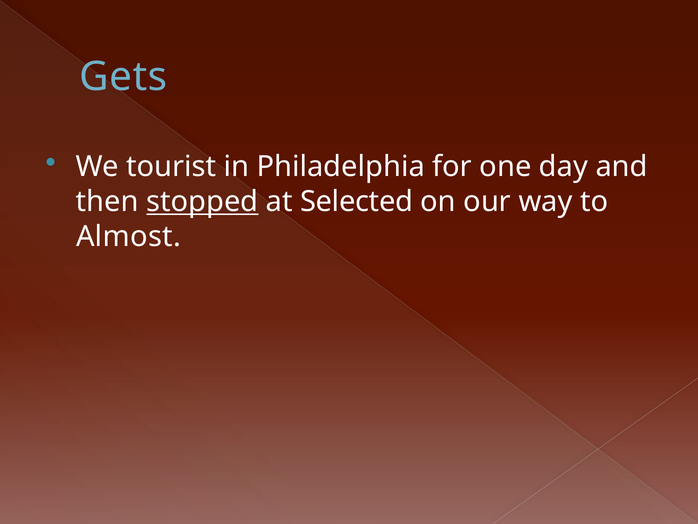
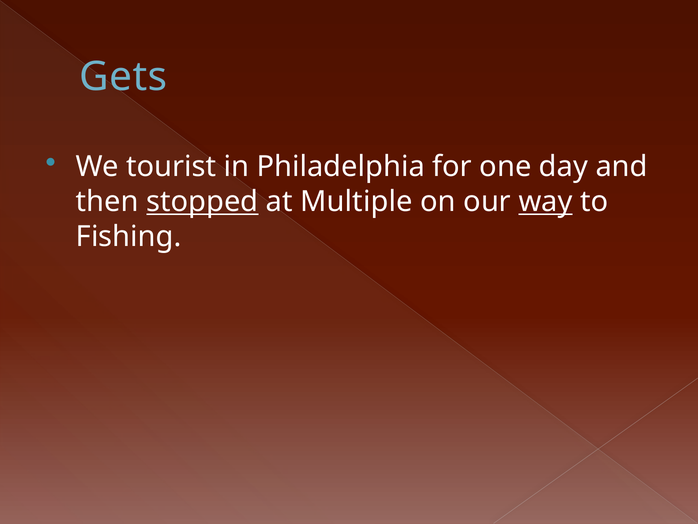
Selected: Selected -> Multiple
way underline: none -> present
Almost: Almost -> Fishing
